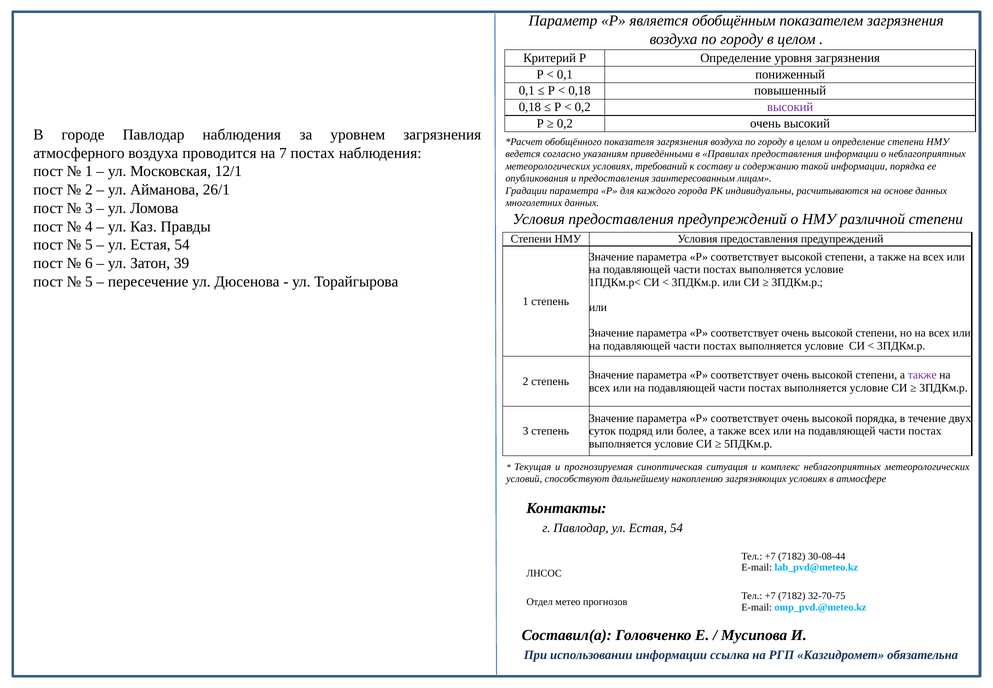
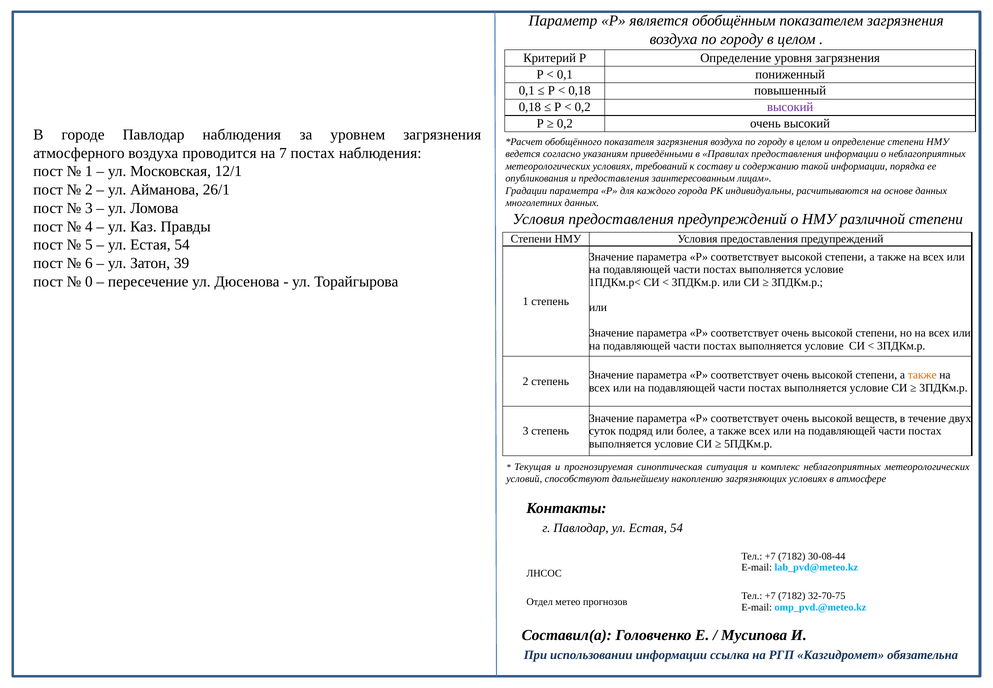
5 at (89, 281): 5 -> 0
также at (922, 375) colour: purple -> orange
высокой порядка: порядка -> веществ
